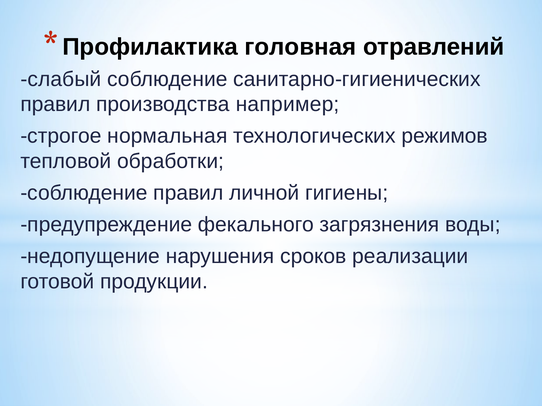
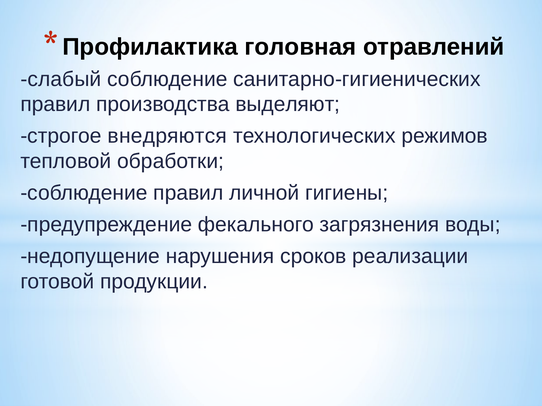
например: например -> выделяют
нормальная: нормальная -> внедряются
